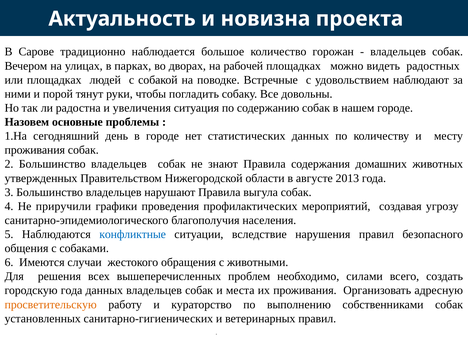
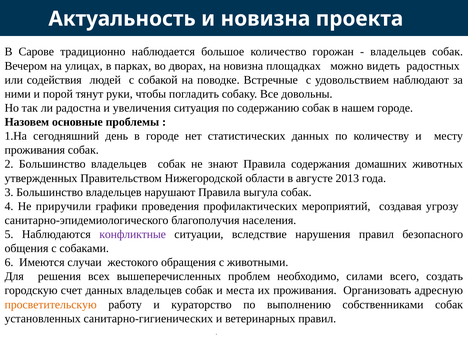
на рабочей: рабочей -> новизна
или площадках: площадках -> содействия
конфликтные colour: blue -> purple
городскую года: года -> счет
